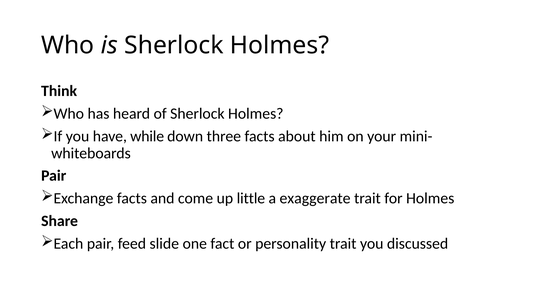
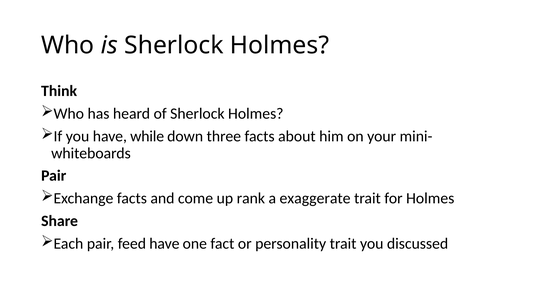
little: little -> rank
feed slide: slide -> have
